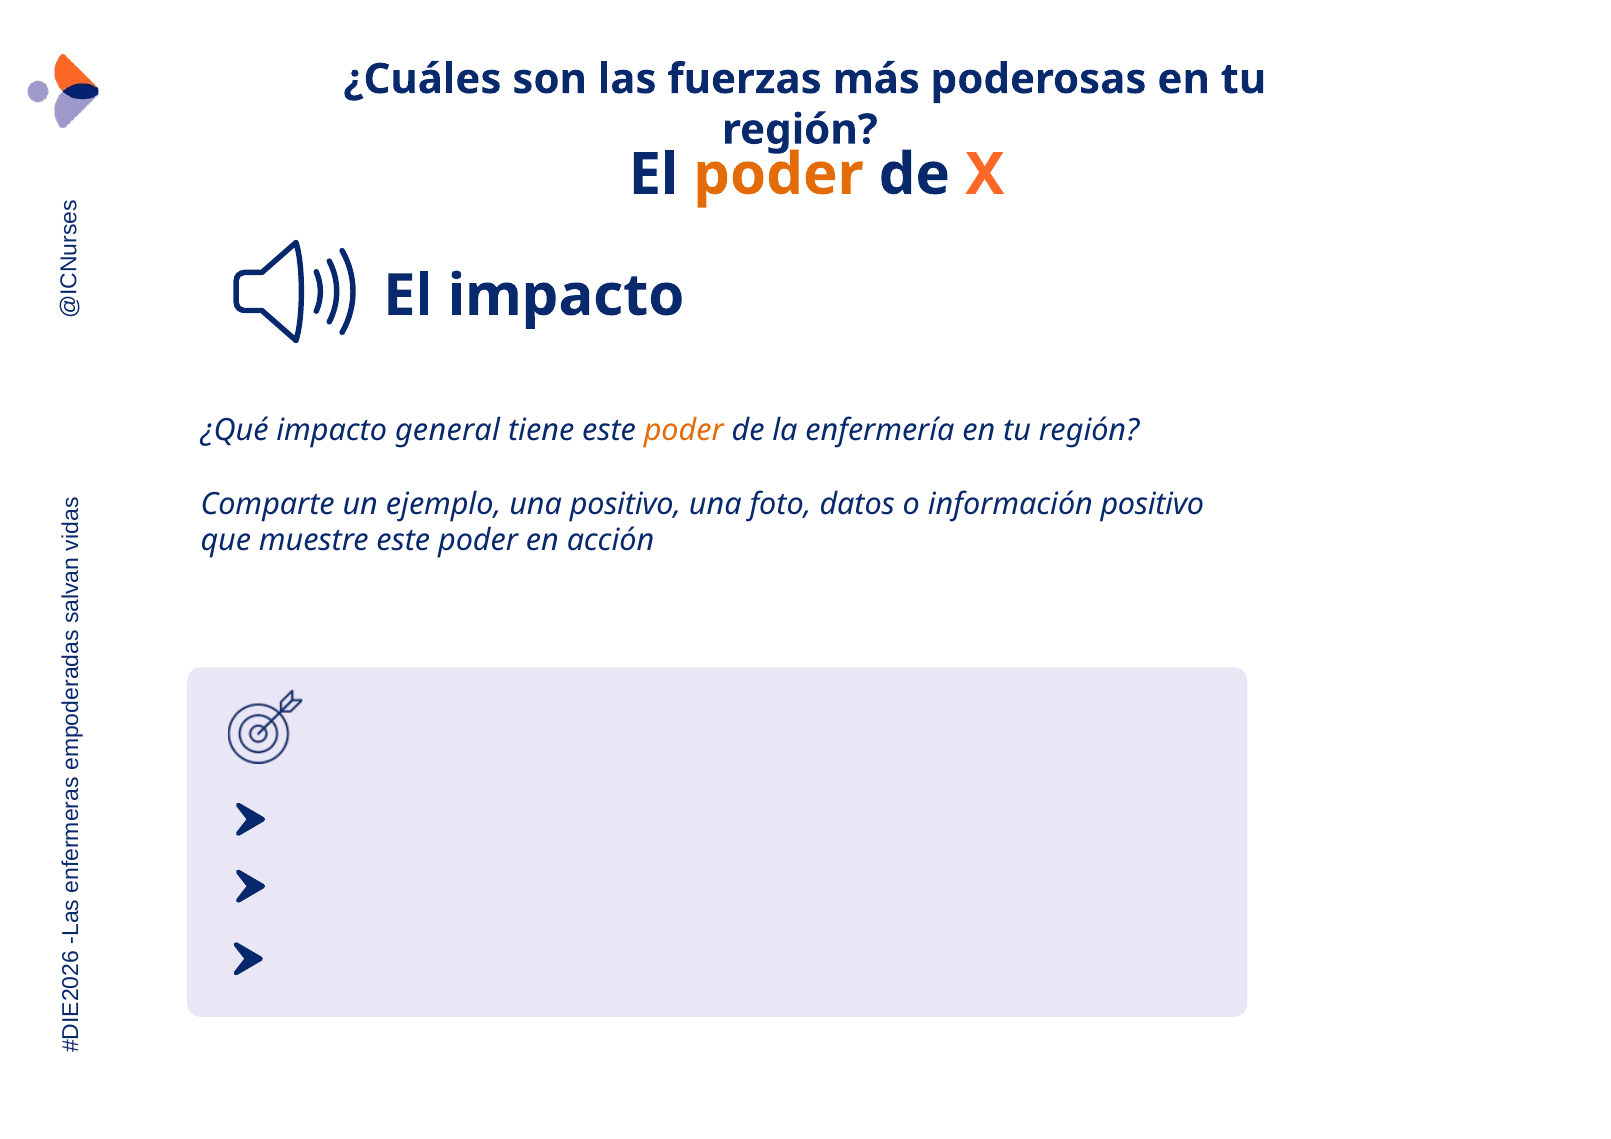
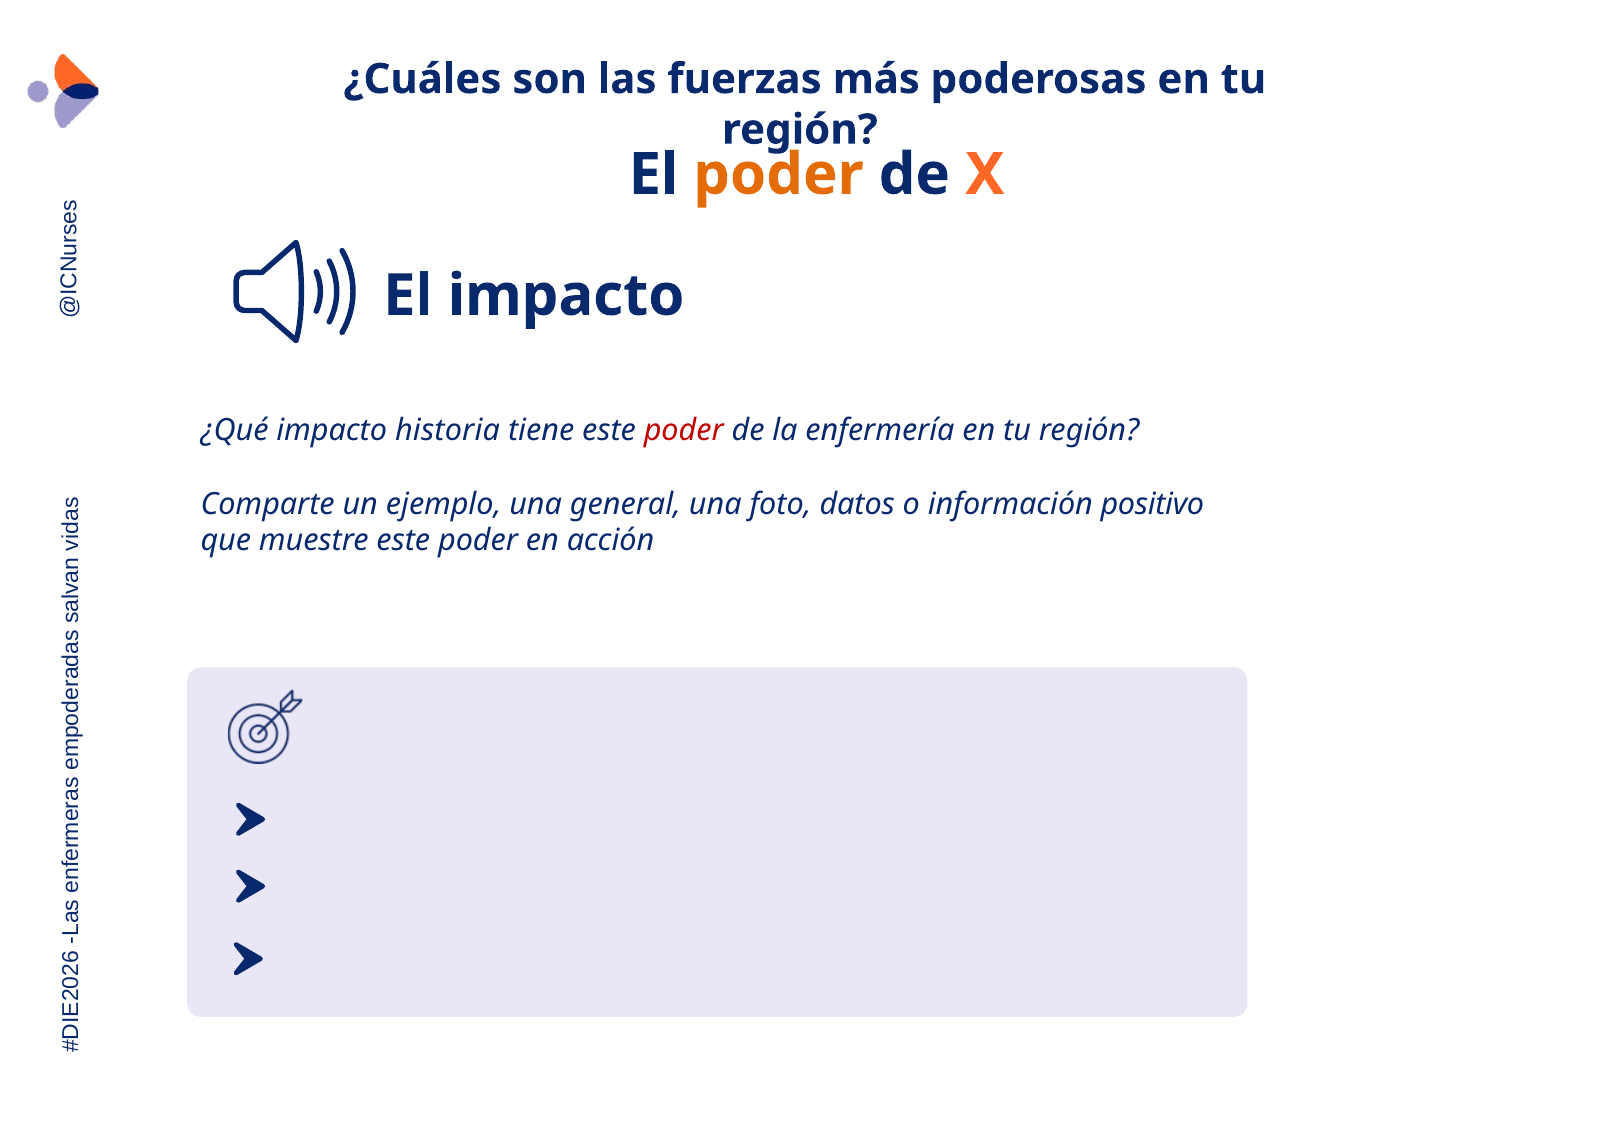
general: general -> historia
poder at (684, 431) colour: orange -> red
una positivo: positivo -> general
